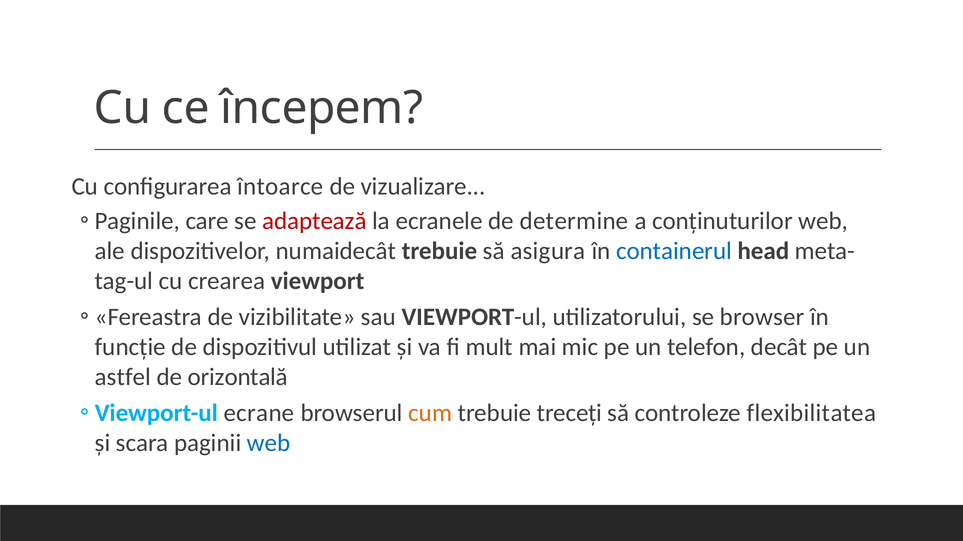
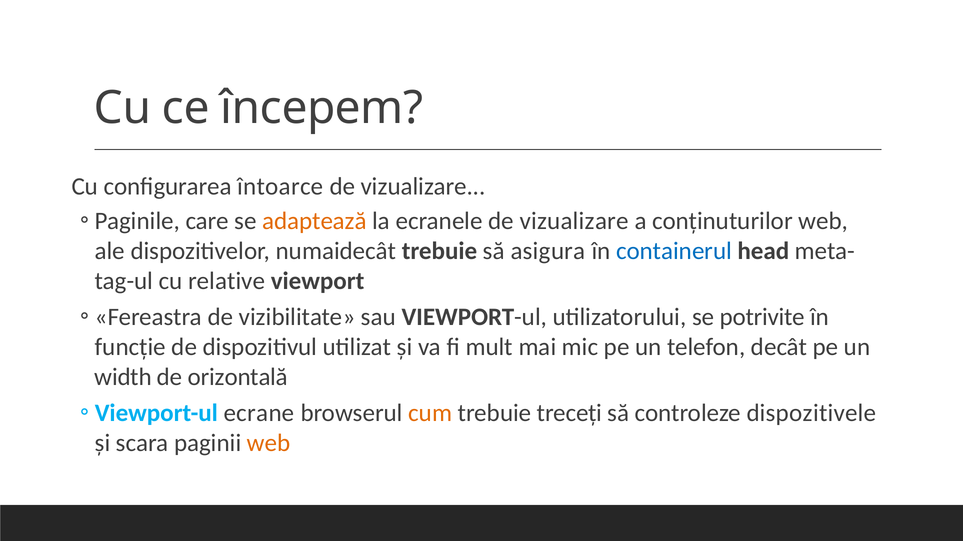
adaptează colour: red -> orange
ecranele de determine: determine -> vizualizare
crearea: crearea -> relative
browser: browser -> potrivite
astfel: astfel -> width
flexibilitatea: flexibilitatea -> dispozitivele
web at (269, 444) colour: blue -> orange
